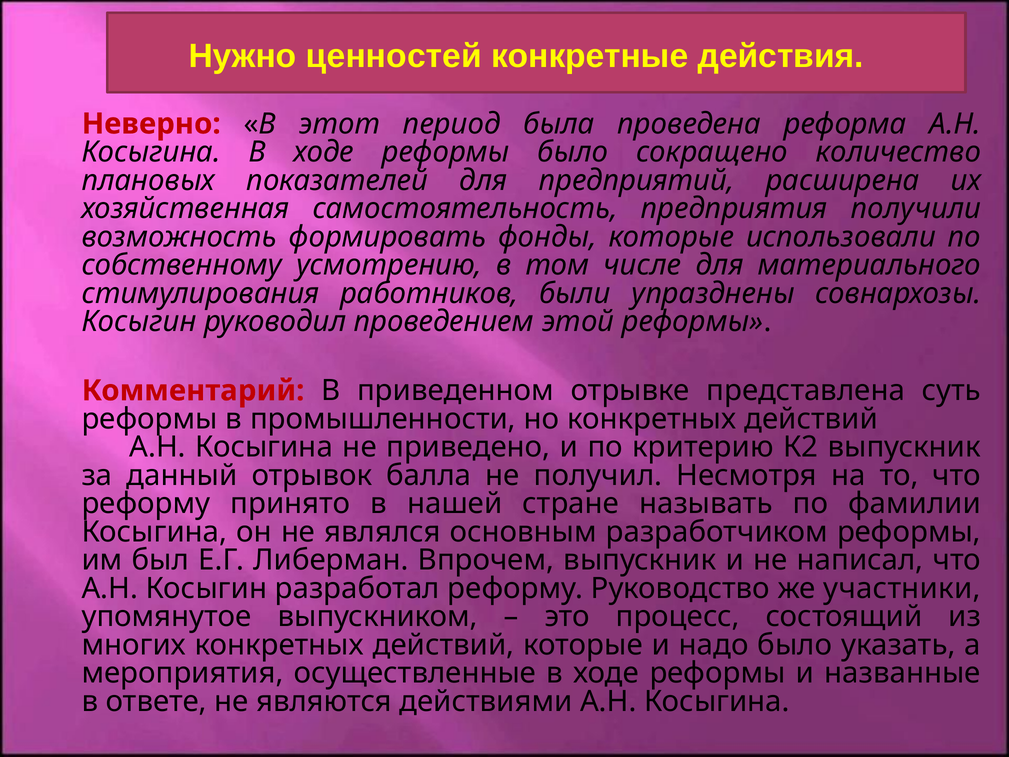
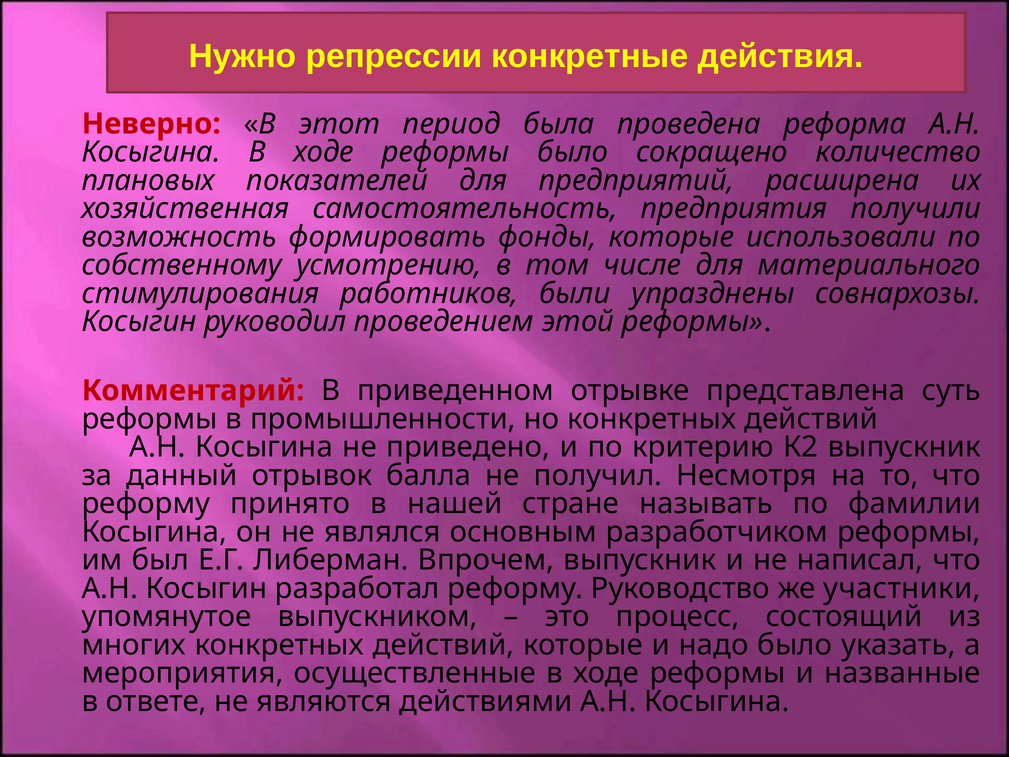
ценностей: ценностей -> репрессии
